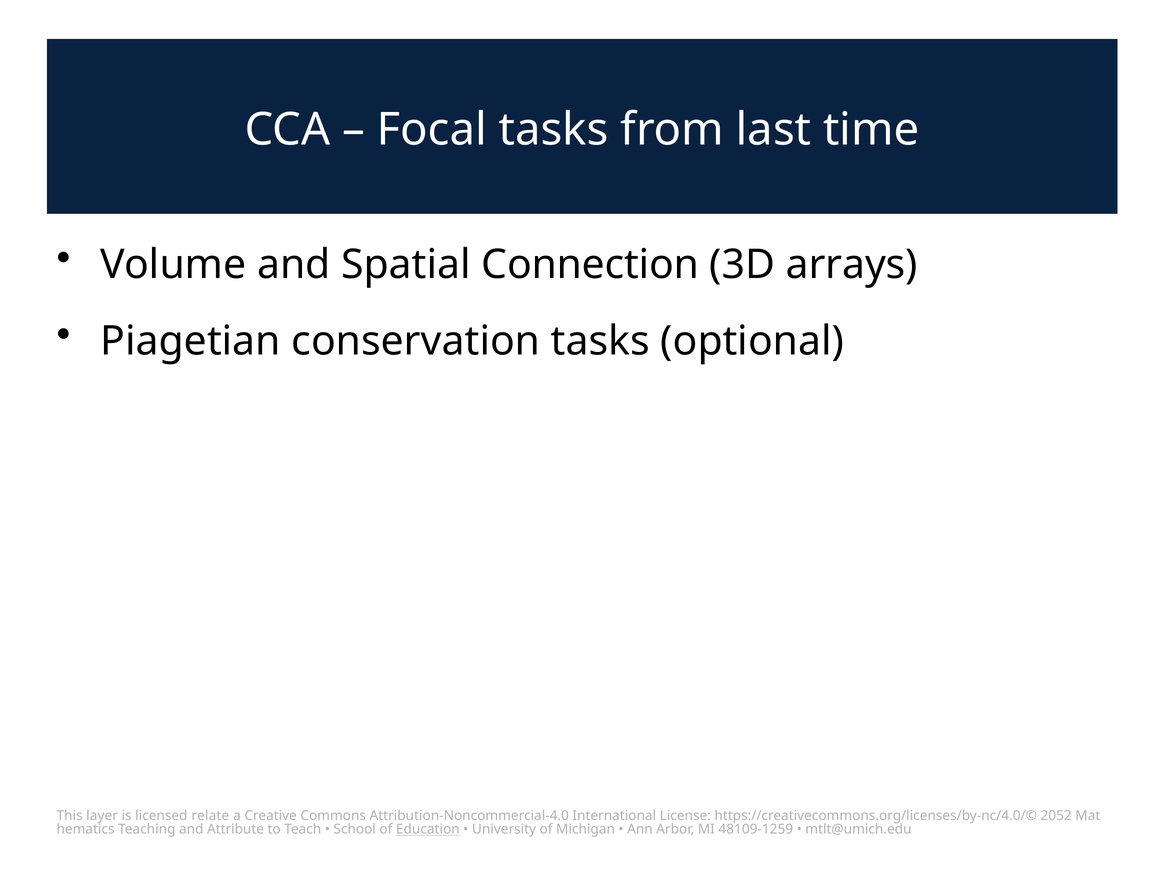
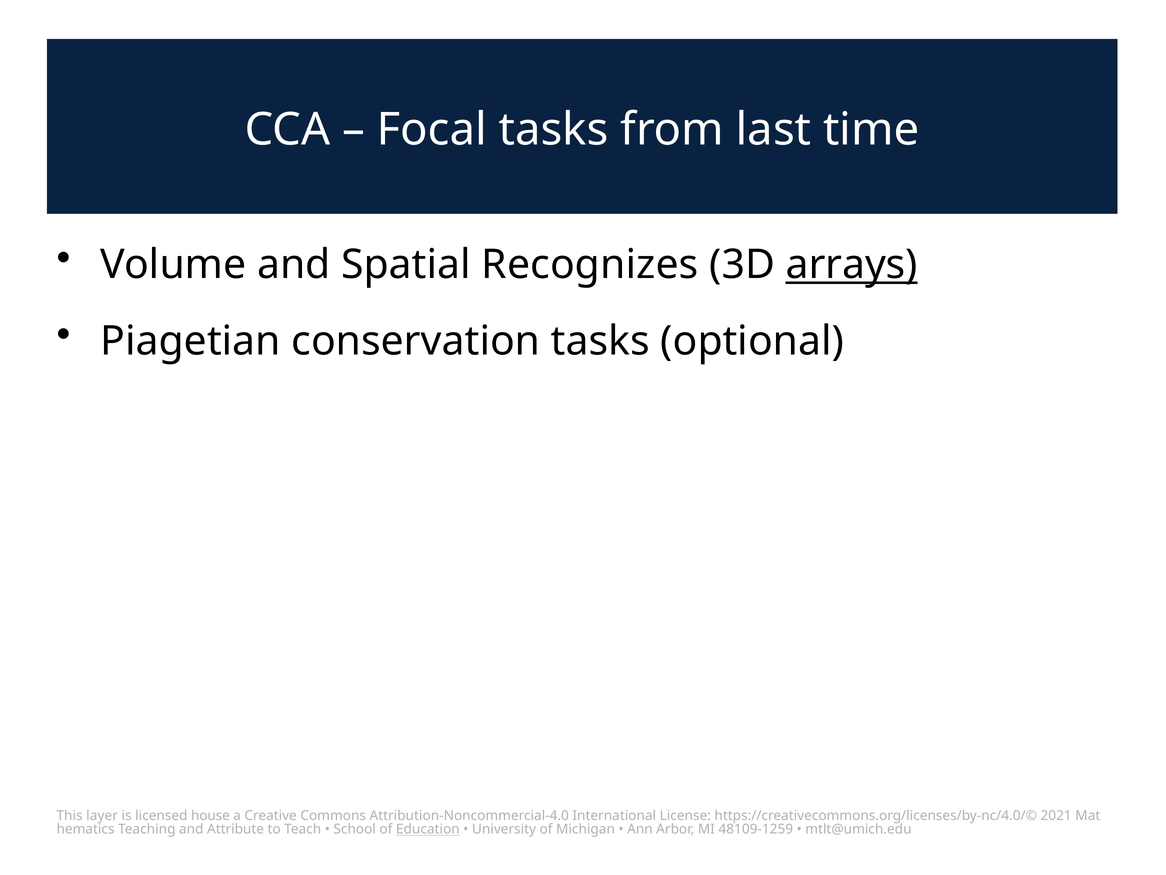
Connection: Connection -> Recognizes
arrays underline: none -> present
relate: relate -> house
2052: 2052 -> 2021
